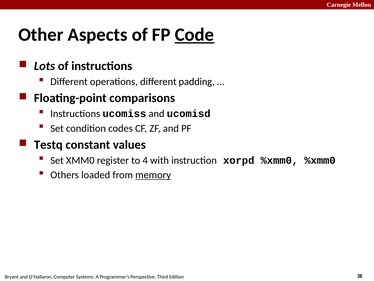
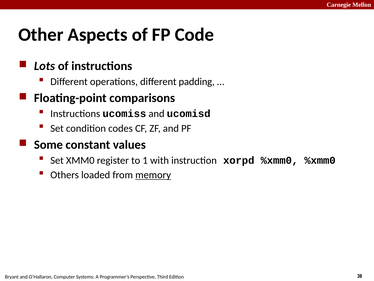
Code underline: present -> none
Testq: Testq -> Some
4: 4 -> 1
